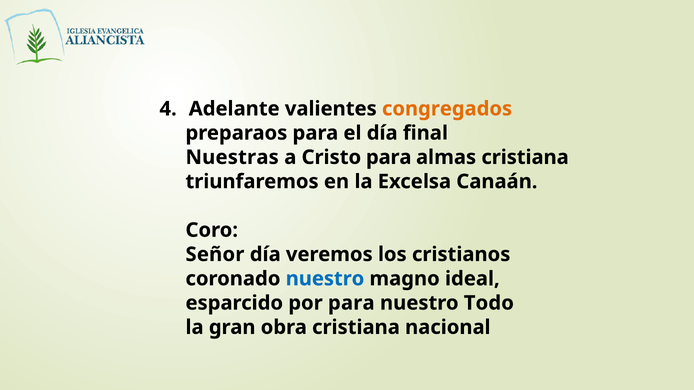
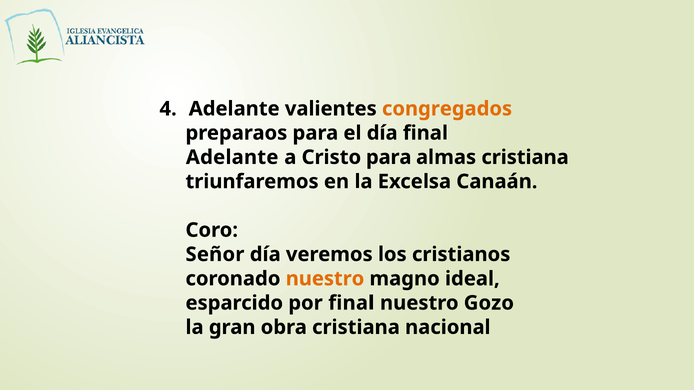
Nuestras at (232, 157): Nuestras -> Adelante
nuestro at (325, 279) colour: blue -> orange
por para: para -> final
Todo: Todo -> Gozo
